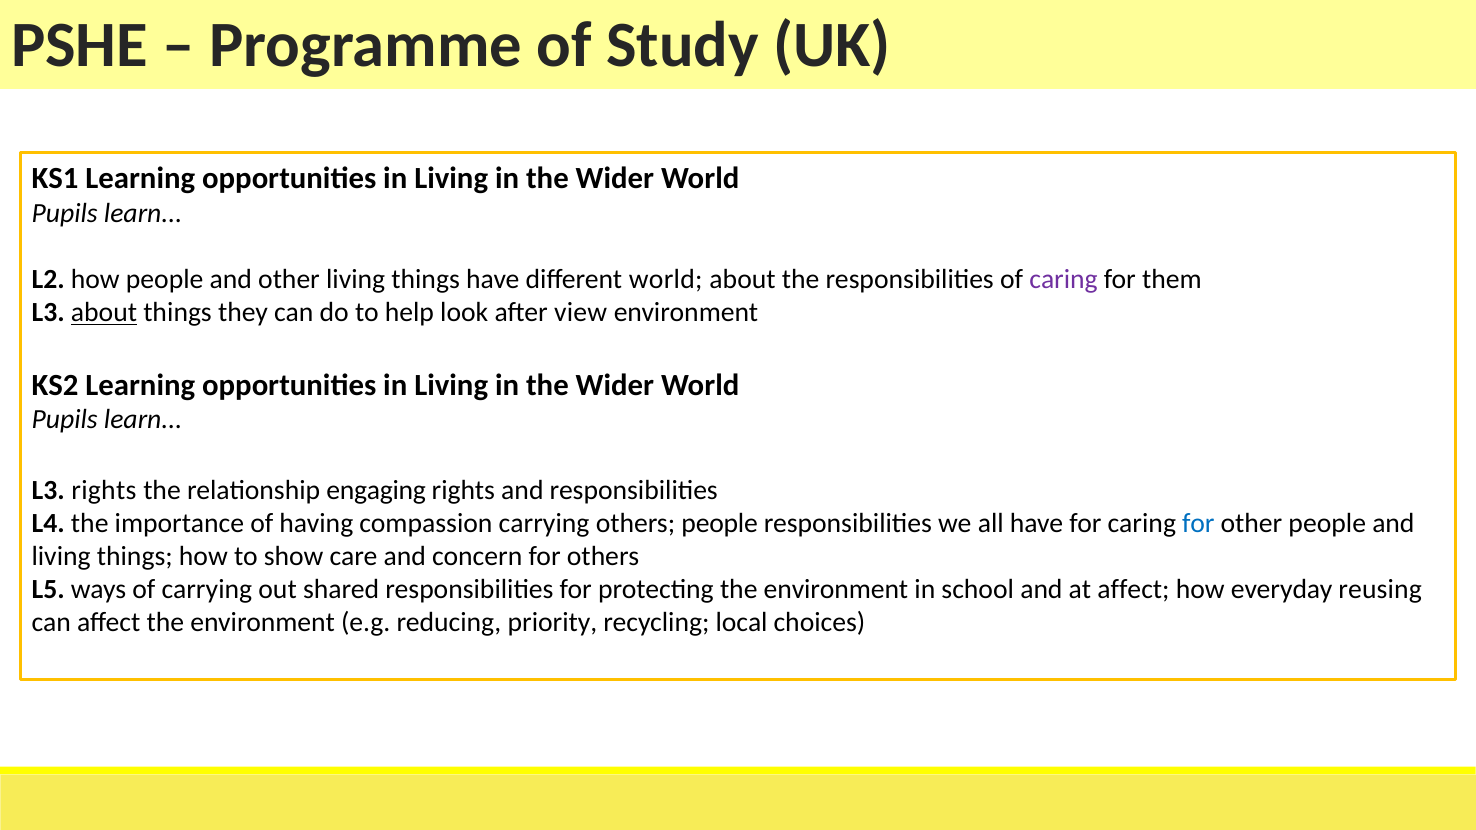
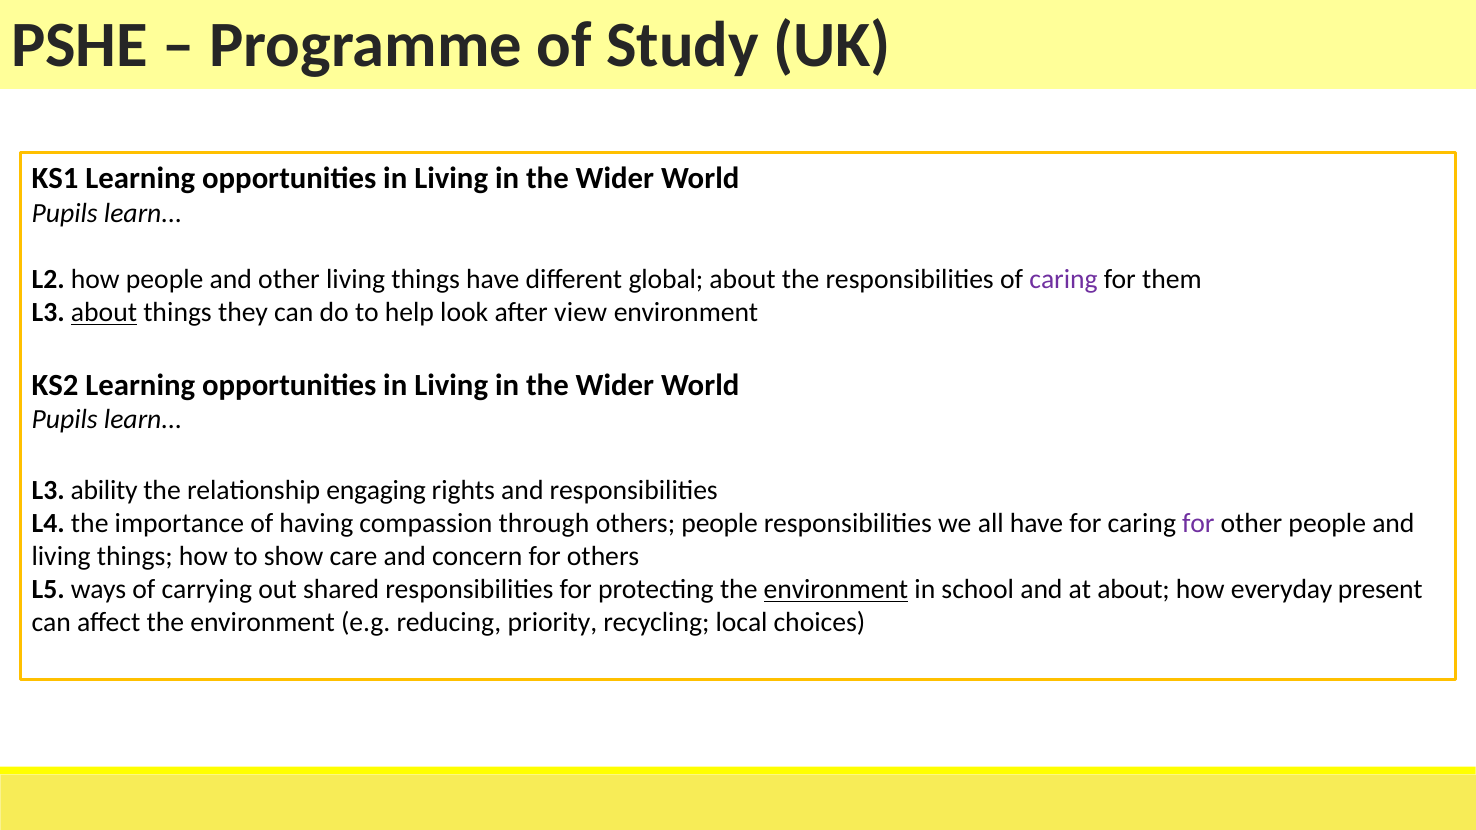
different world: world -> global
L3 rights: rights -> ability
compassion carrying: carrying -> through
for at (1198, 523) colour: blue -> purple
environment at (836, 590) underline: none -> present
at affect: affect -> about
reusing: reusing -> present
